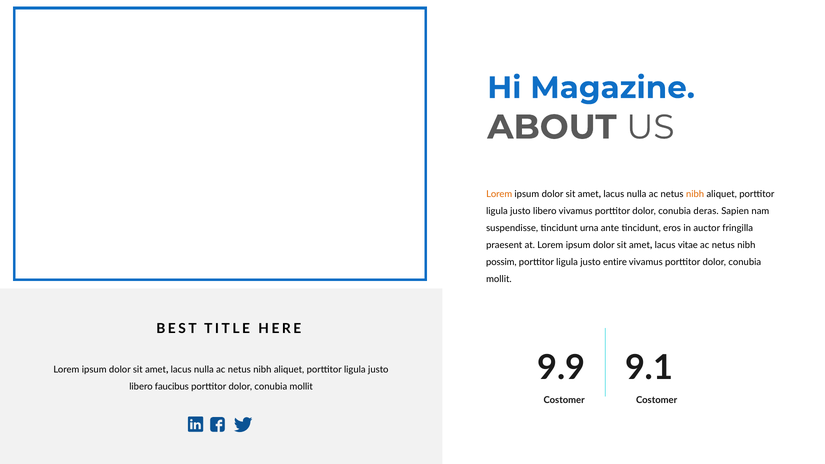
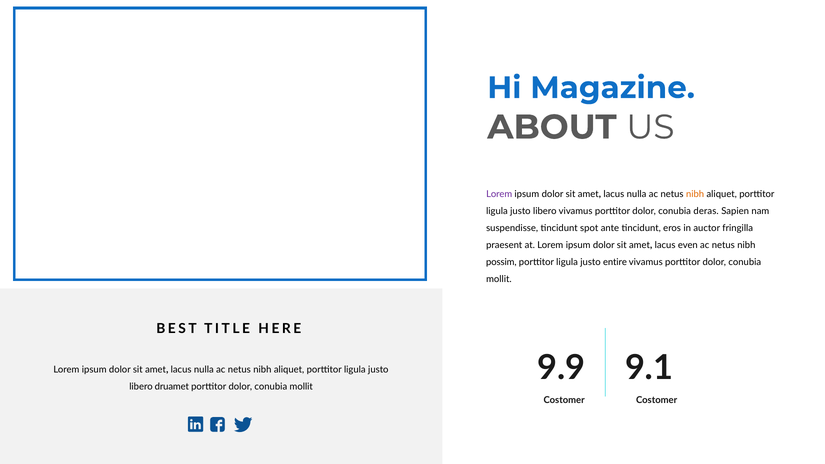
Lorem at (499, 194) colour: orange -> purple
urna: urna -> spot
vitae: vitae -> even
faucibus: faucibus -> druamet
